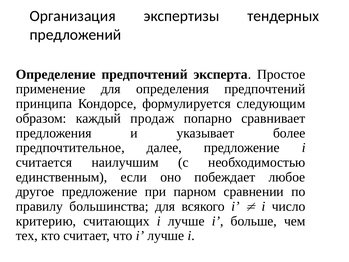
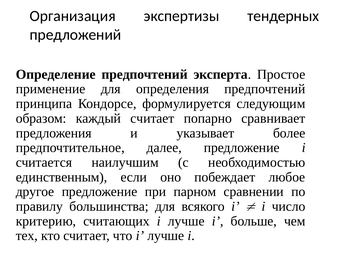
каждый продаж: продаж -> считает
